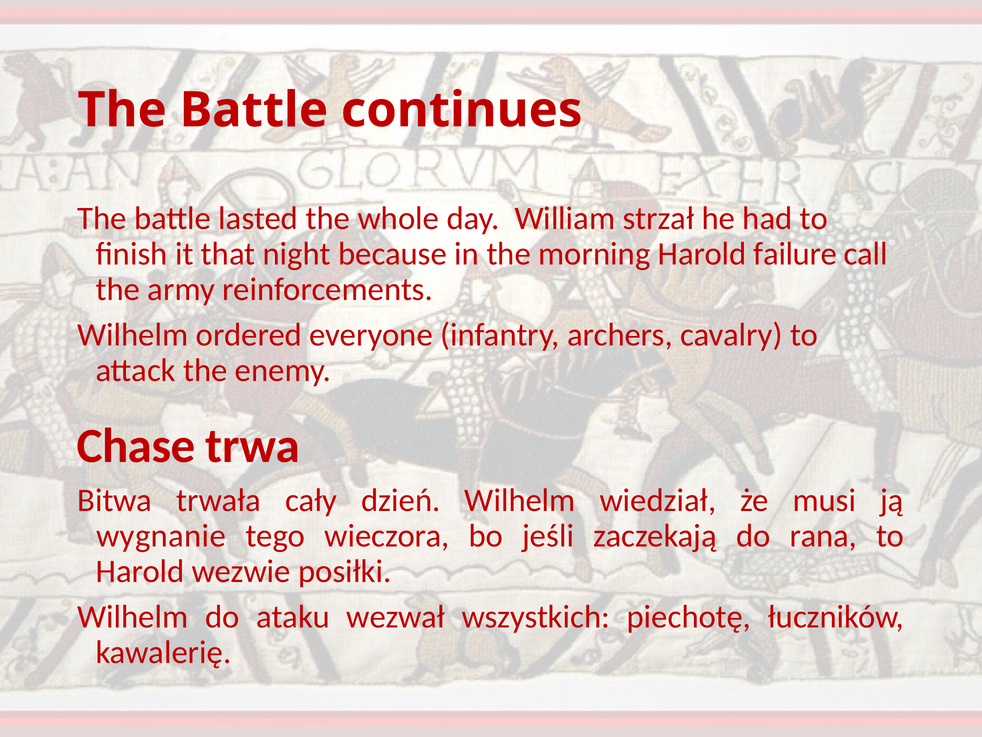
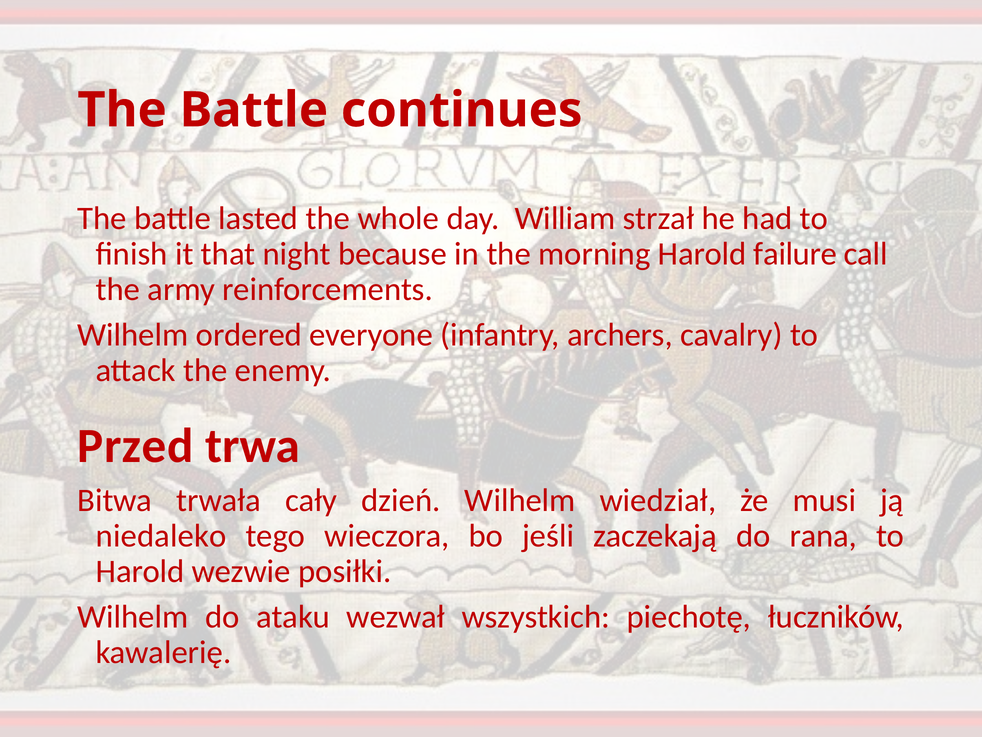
Chase: Chase -> Przed
wygnanie: wygnanie -> niedaleko
